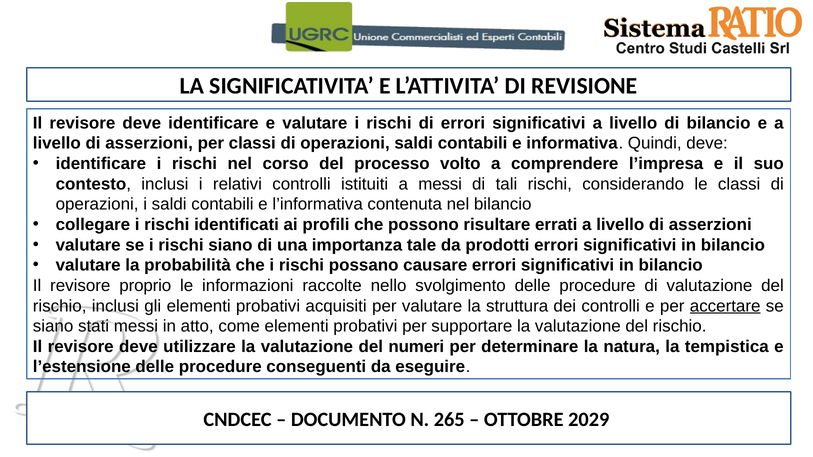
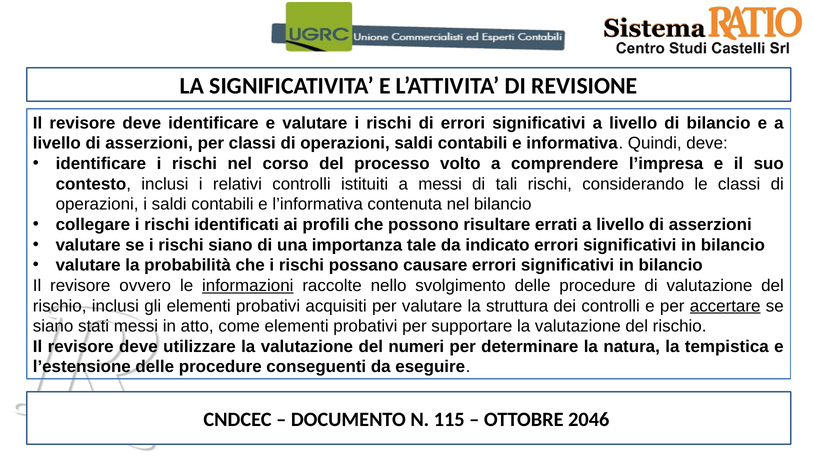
prodotti: prodotti -> indicato
proprio: proprio -> ovvero
informazioni underline: none -> present
265: 265 -> 115
2029: 2029 -> 2046
